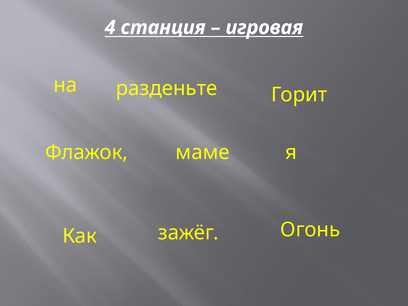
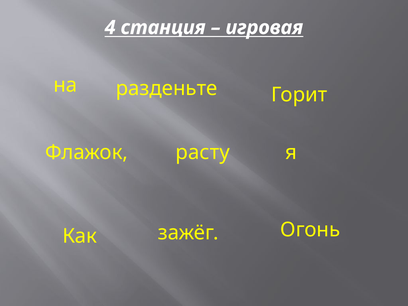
маме: маме -> расту
